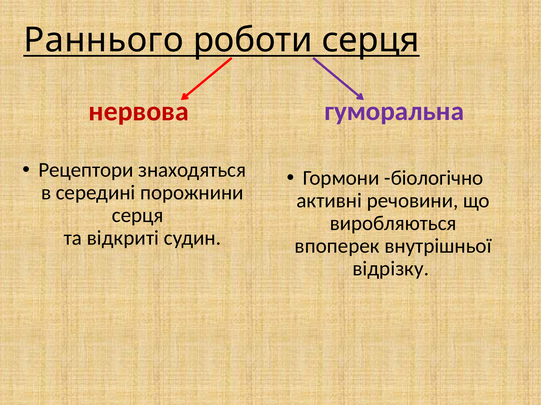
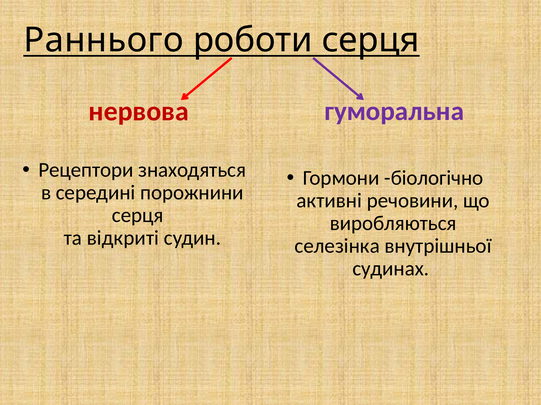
впоперек: впоперек -> селезінка
відрізку: відрізку -> судинах
